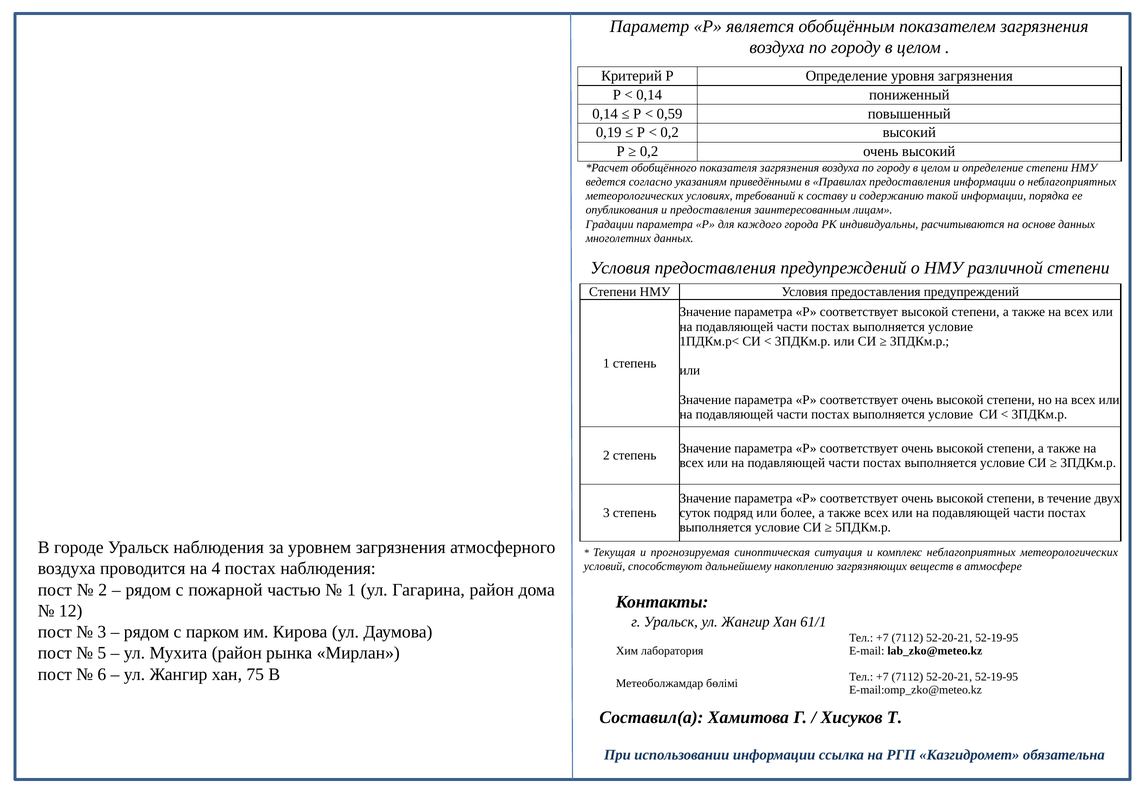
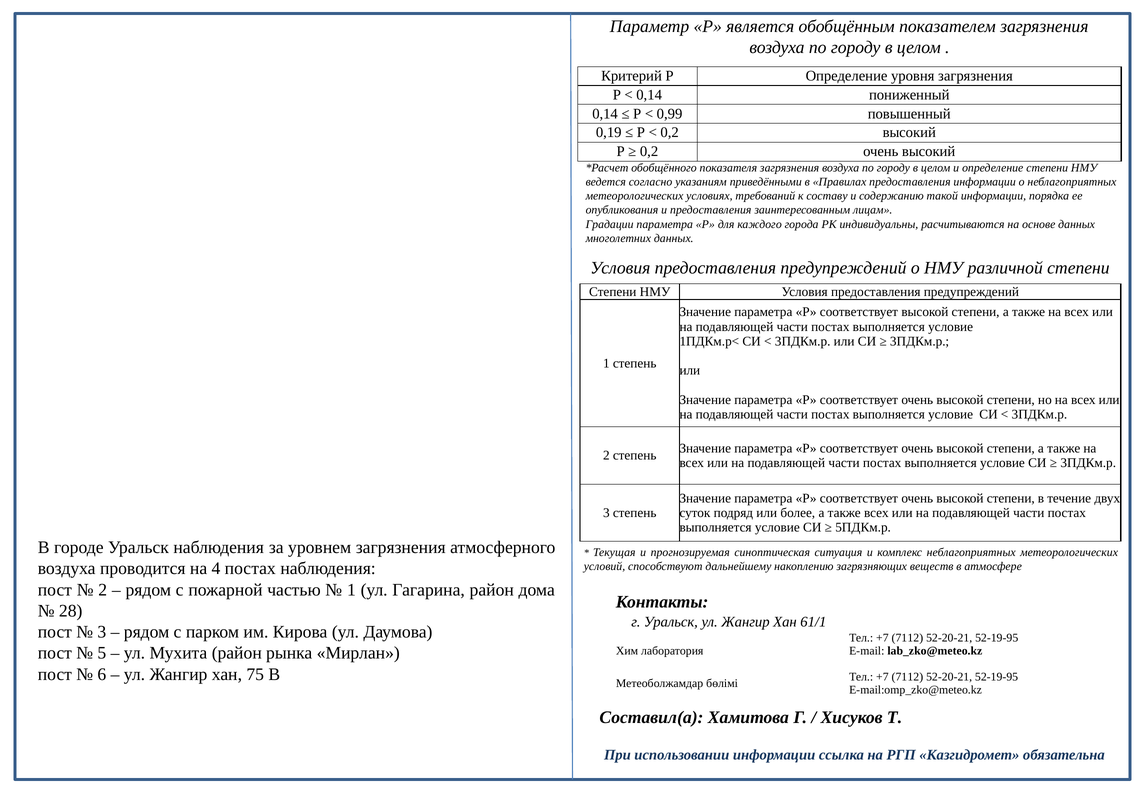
0,59: 0,59 -> 0,99
12: 12 -> 28
